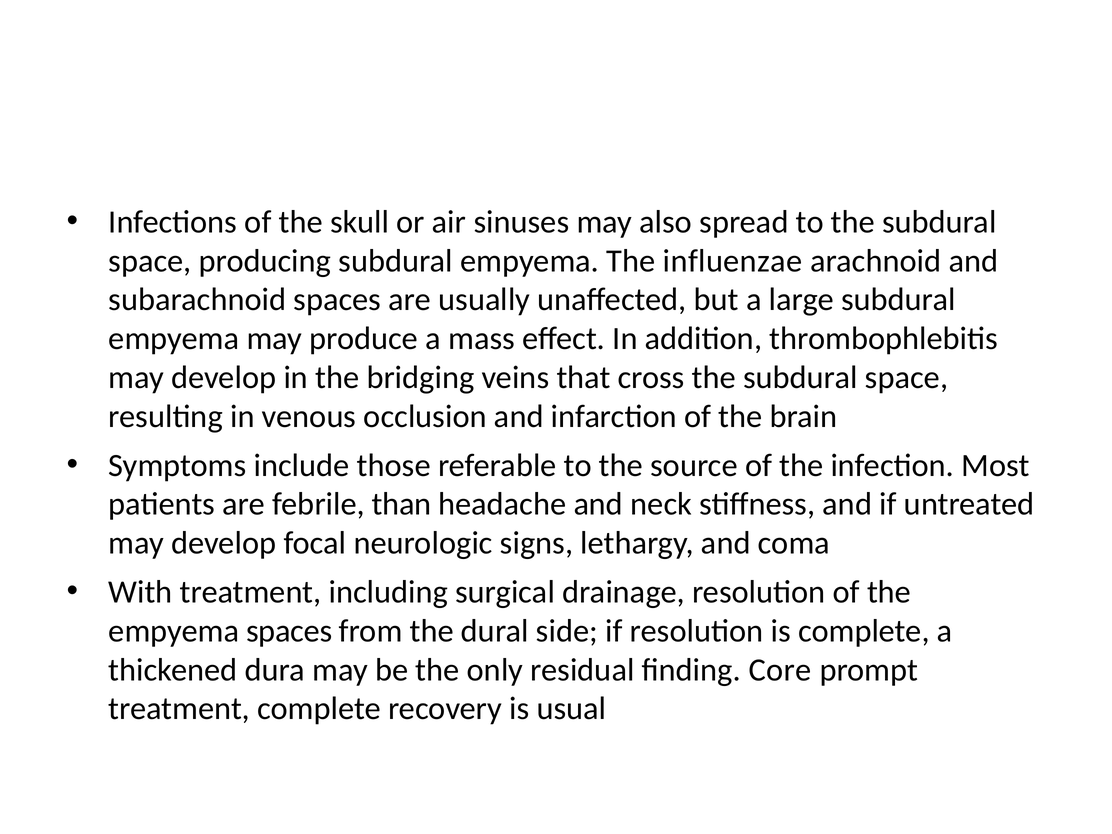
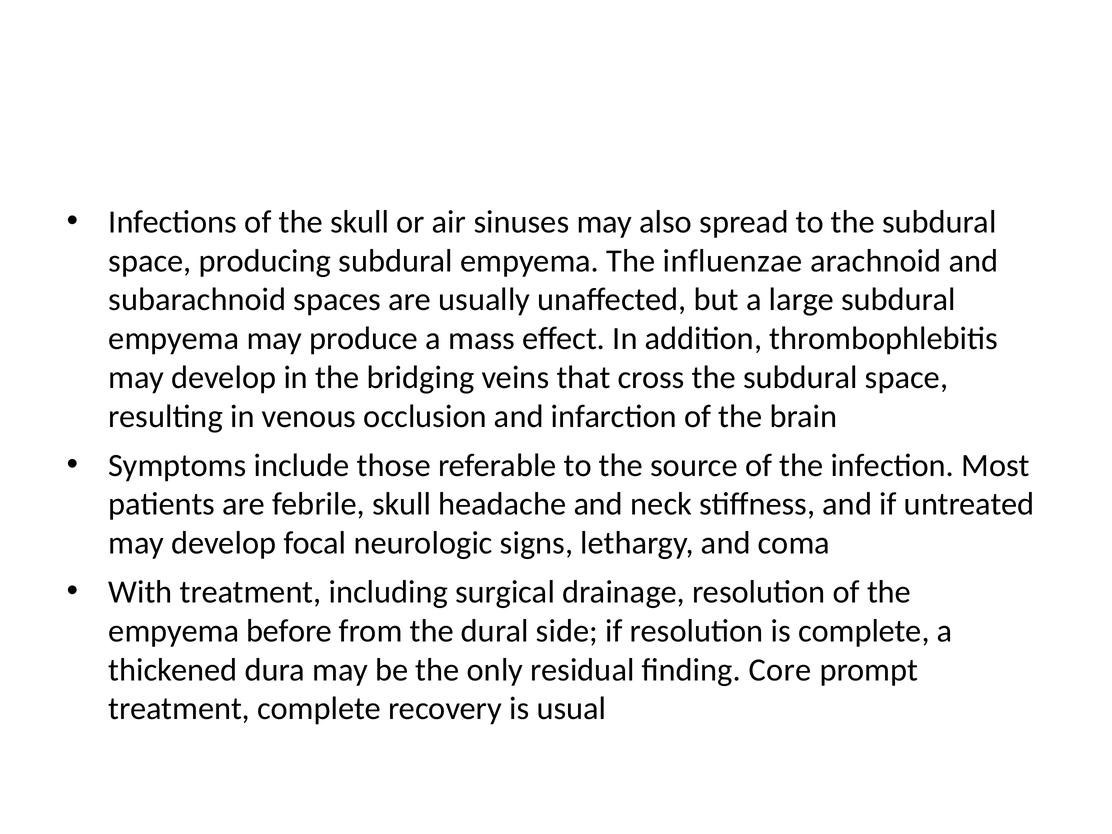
febrile than: than -> skull
empyema spaces: spaces -> before
